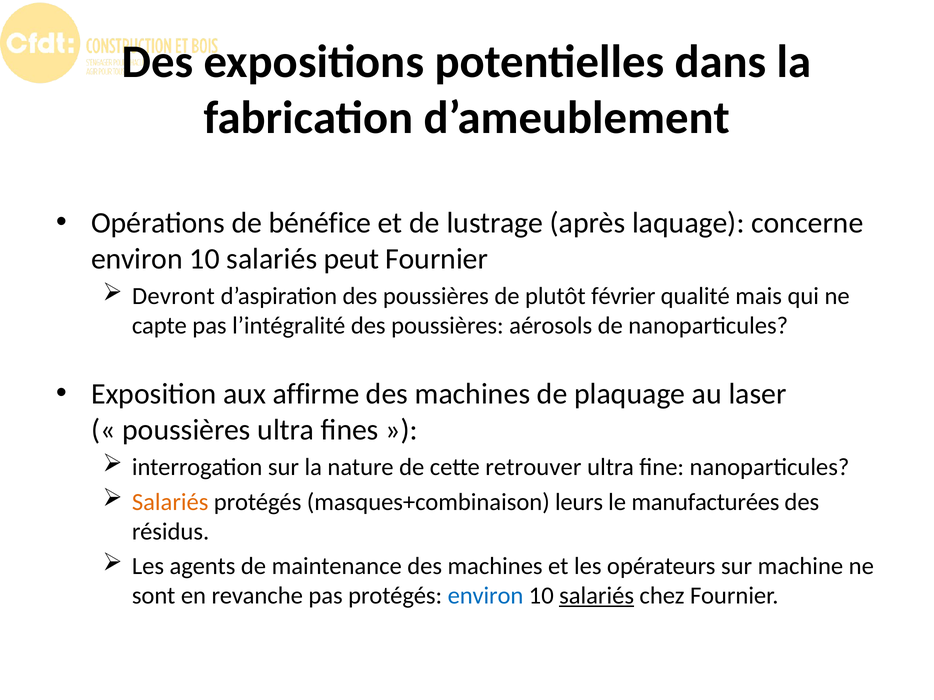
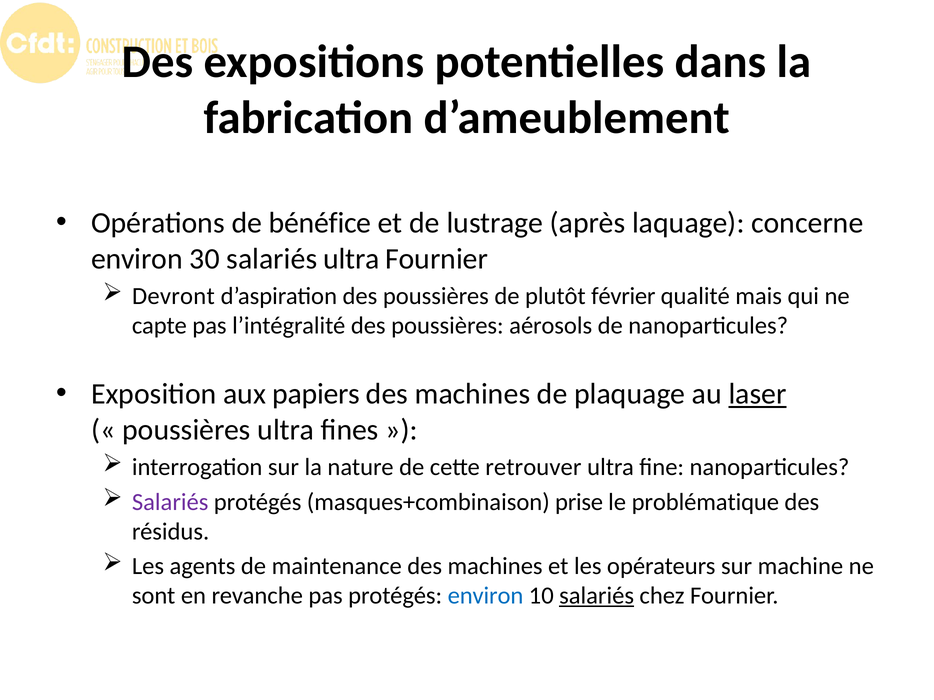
10 at (205, 259): 10 -> 30
salariés peut: peut -> ultra
affirme: affirme -> papiers
laser underline: none -> present
Salariés at (170, 502) colour: orange -> purple
leurs: leurs -> prise
manufacturées: manufacturées -> problématique
